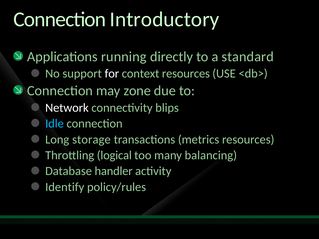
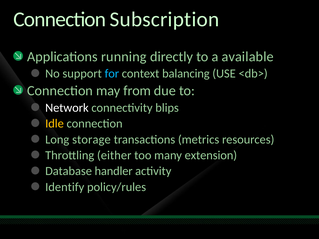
Introductory: Introductory -> Subscription
standard: standard -> available
for colour: white -> light blue
context resources: resources -> balancing
zone: zone -> from
Idle colour: light blue -> yellow
logical: logical -> either
balancing: balancing -> extension
